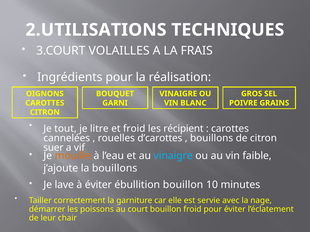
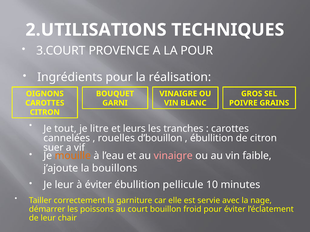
VOLAILLES: VOLAILLES -> PROVENCE
LA FRAIS: FRAIS -> POUR
et froid: froid -> leurs
récipient: récipient -> tranches
d’carottes: d’carottes -> d’bouillon
bouillons at (212, 138): bouillons -> ébullition
vinaigre at (173, 156) colour: light blue -> pink
Je lave: lave -> leur
ébullition bouillon: bouillon -> pellicule
